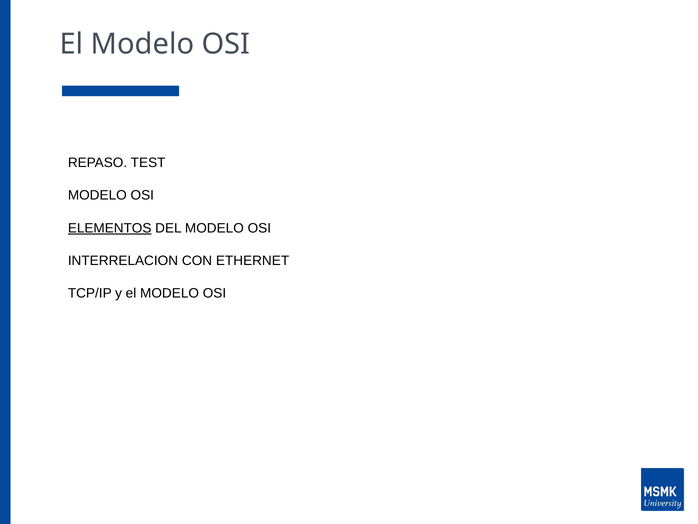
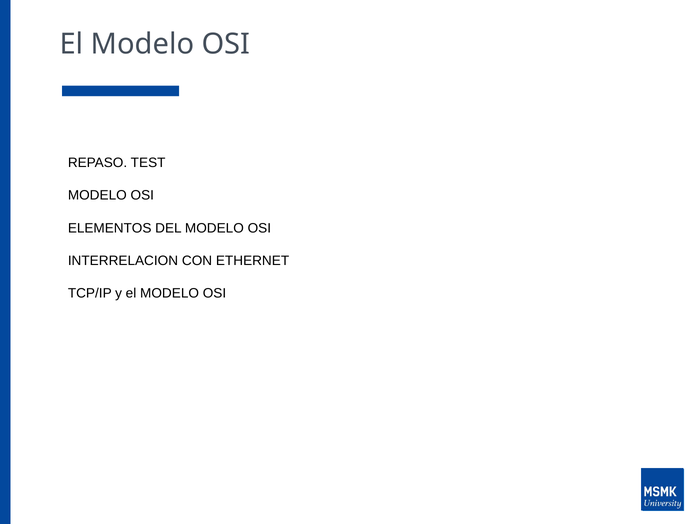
ELEMENTOS underline: present -> none
